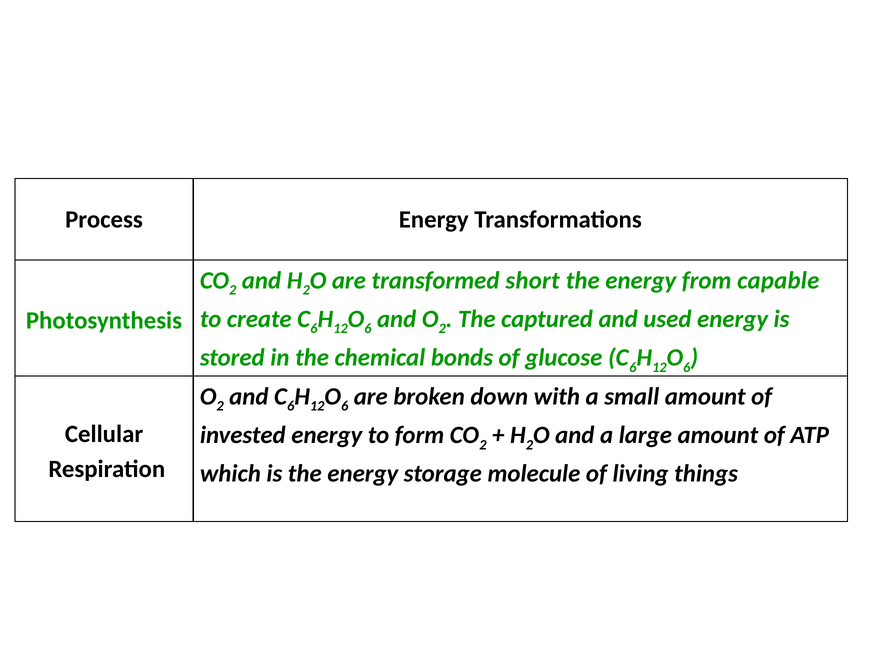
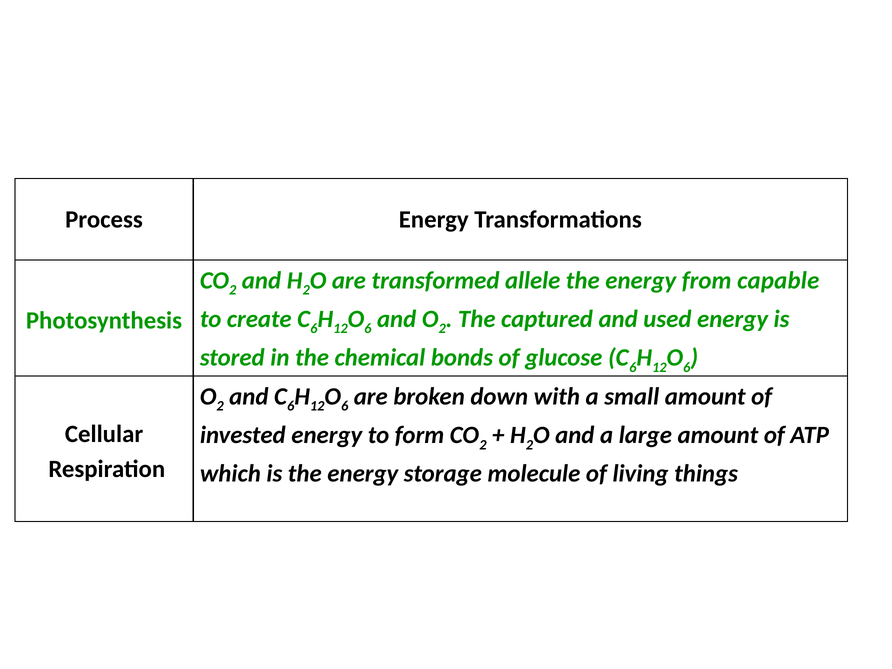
short: short -> allele
